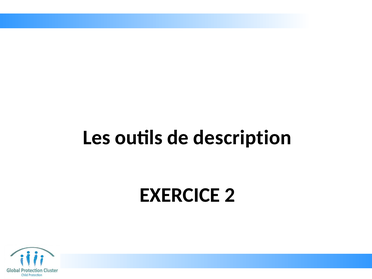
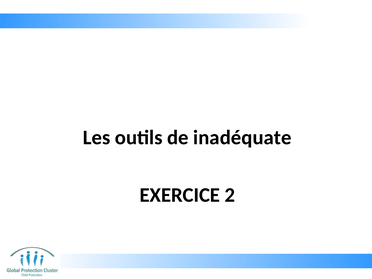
description: description -> inadéquate
